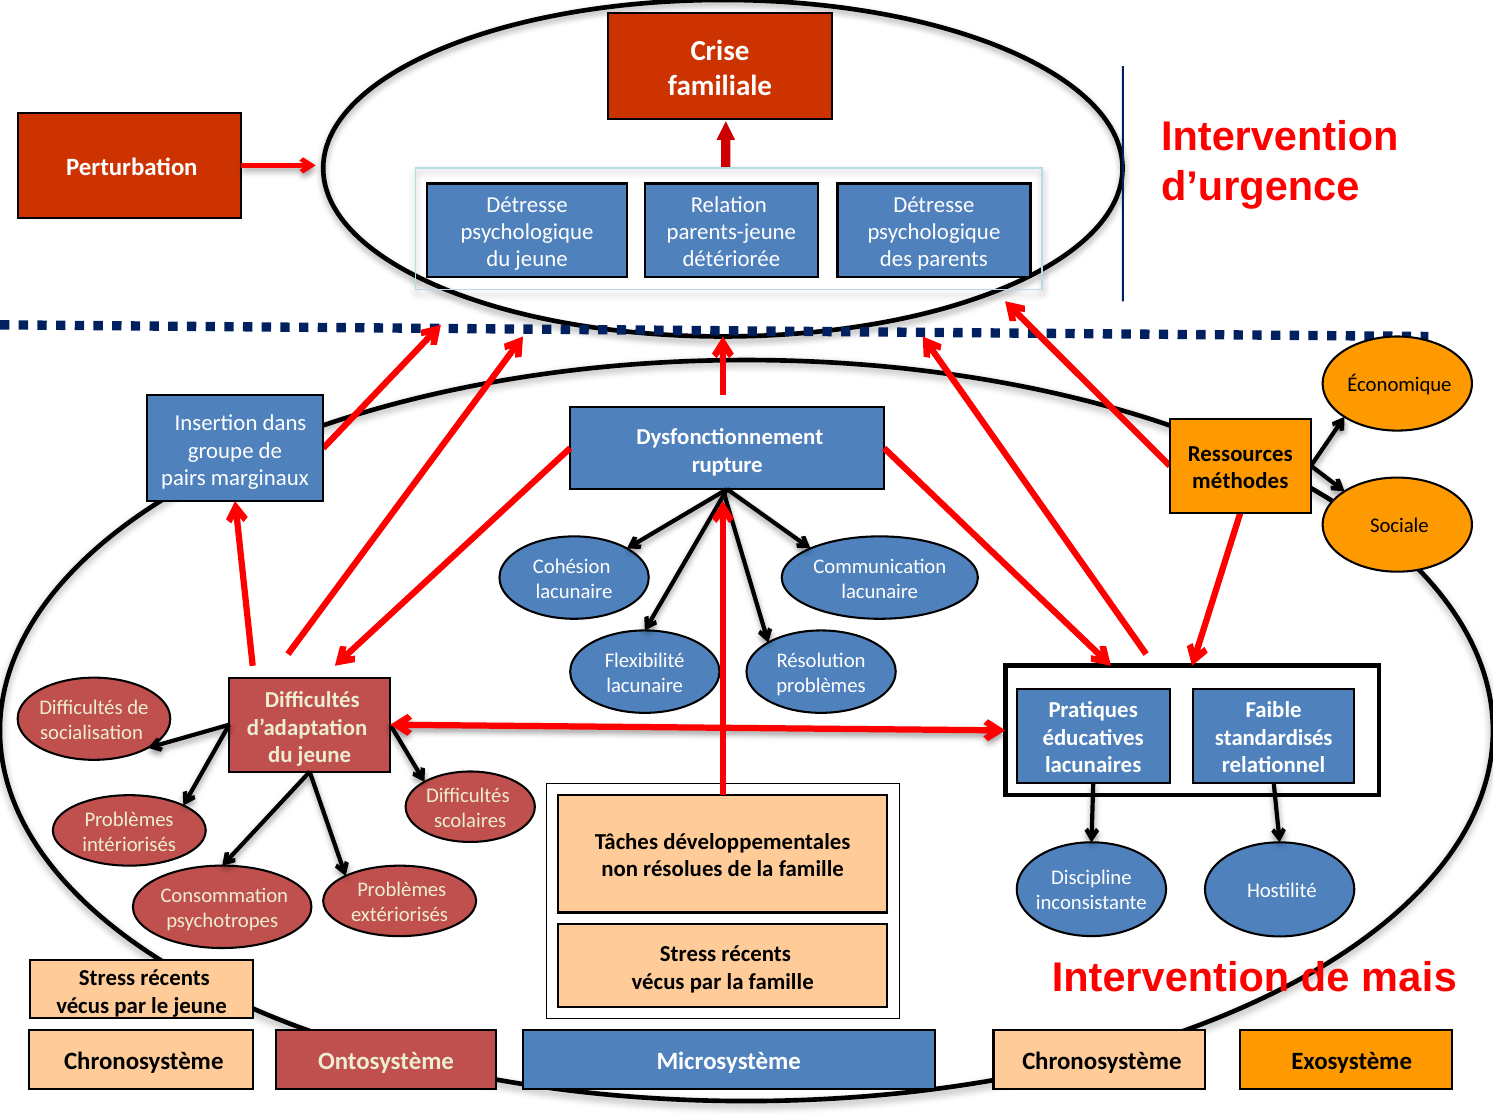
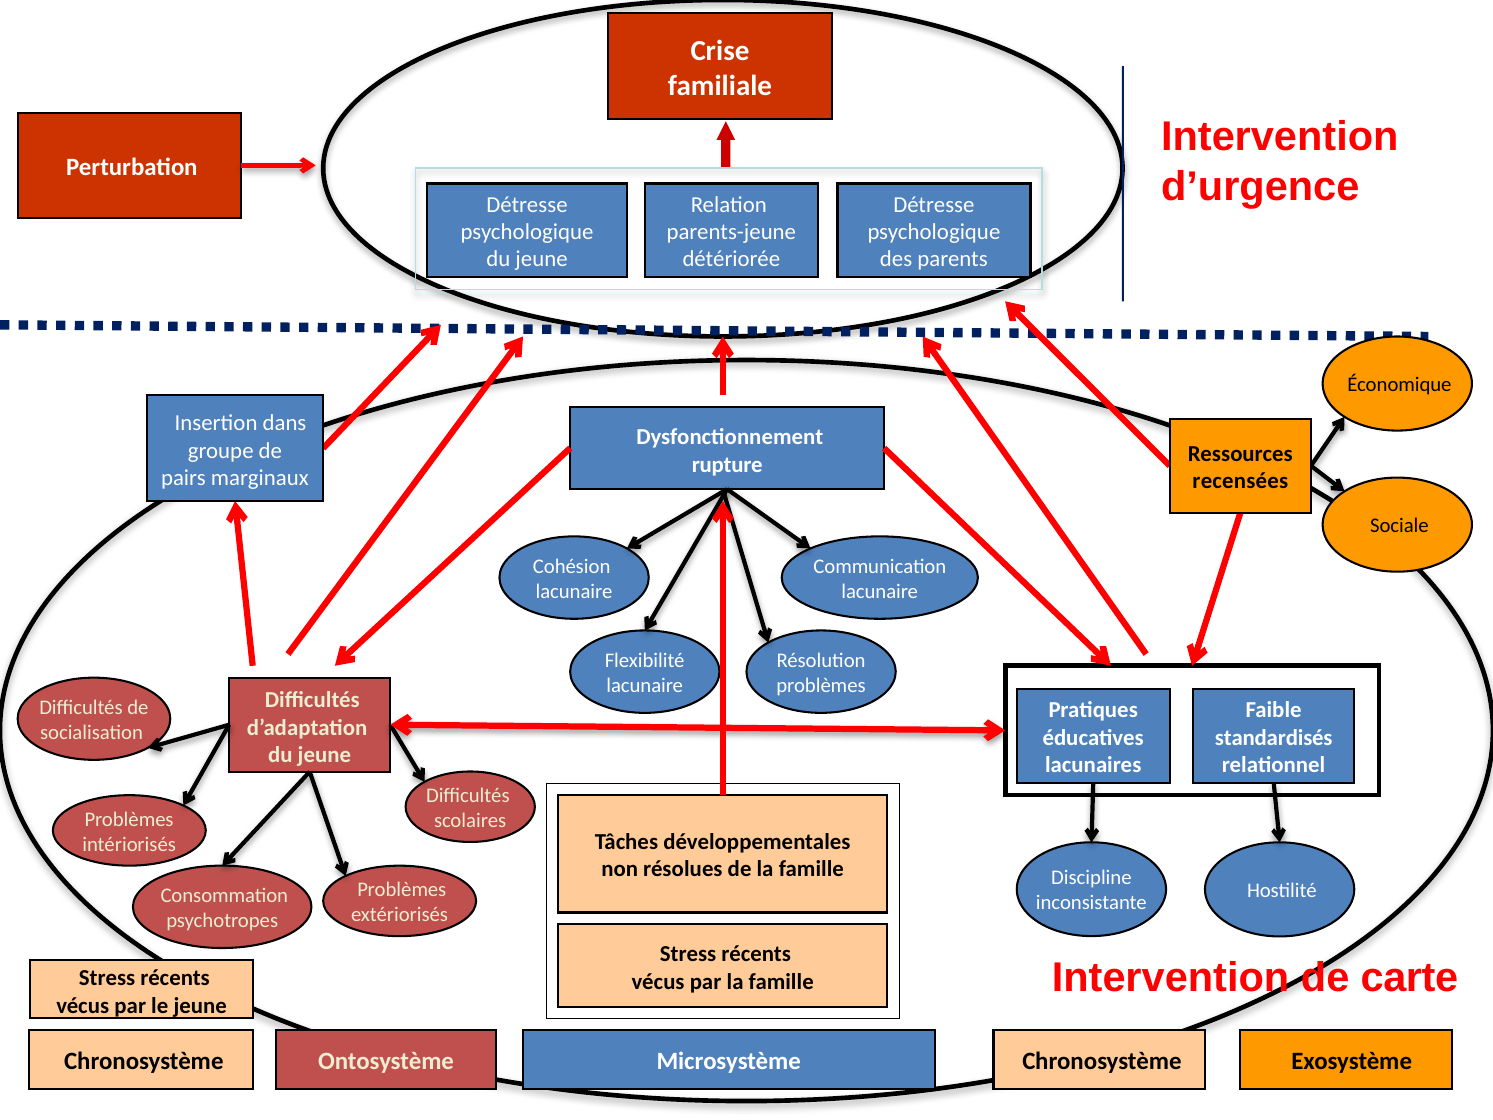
méthodes: méthodes -> recensées
mais: mais -> carte
